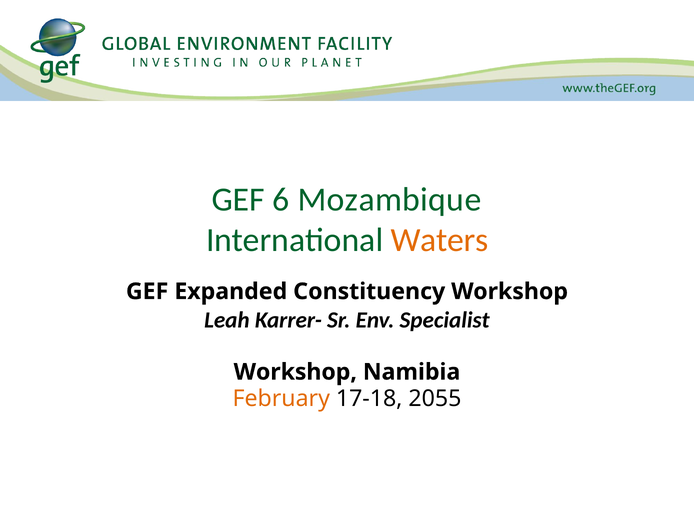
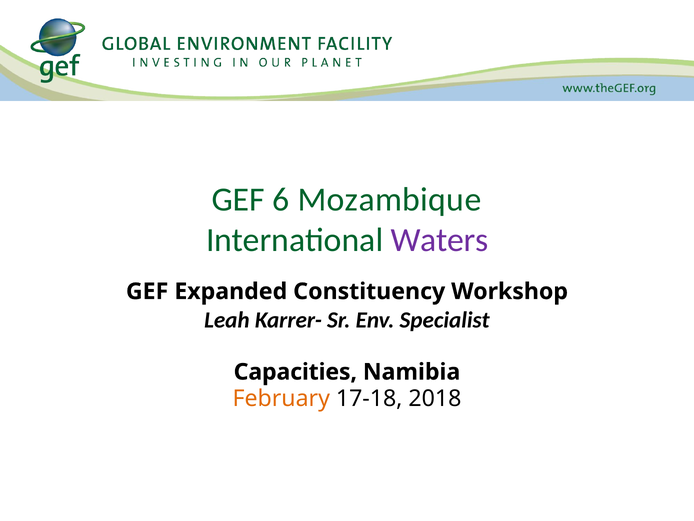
Waters colour: orange -> purple
Workshop at (295, 372): Workshop -> Capacities
2055: 2055 -> 2018
